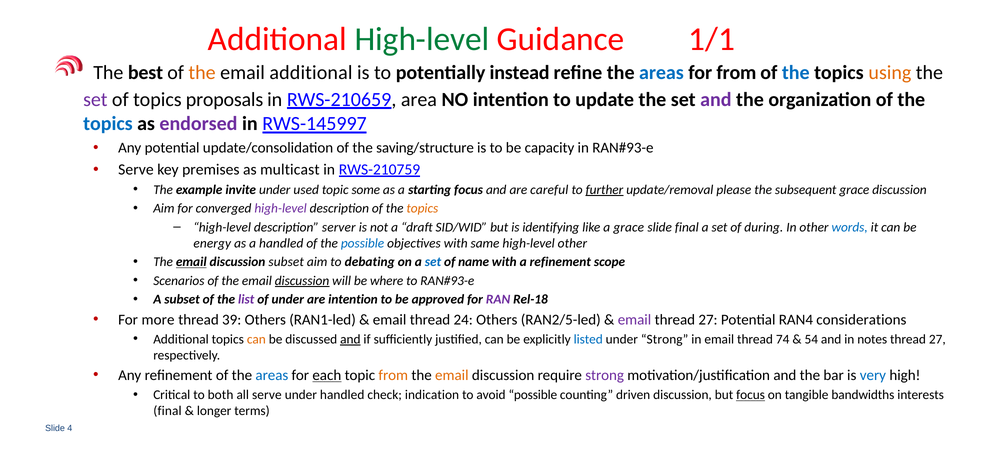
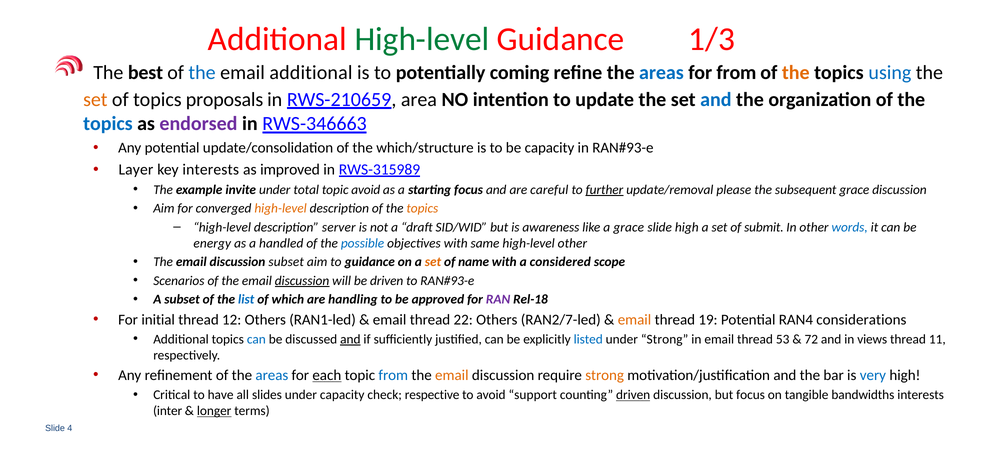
1/1: 1/1 -> 1/3
the at (202, 73) colour: orange -> blue
instead: instead -> coming
the at (796, 73) colour: blue -> orange
using colour: orange -> blue
set at (95, 99) colour: purple -> orange
and at (716, 99) colour: purple -> blue
RWS-145997: RWS-145997 -> RWS-346663
saving/structure: saving/structure -> which/structure
Serve at (136, 169): Serve -> Layer
key premises: premises -> interests
multicast: multicast -> improved
RWS-210759: RWS-210759 -> RWS-315989
used: used -> total
topic some: some -> avoid
high-level at (281, 208) colour: purple -> orange
identifying: identifying -> awareness
slide final: final -> high
during: during -> submit
email at (191, 262) underline: present -> none
to debating: debating -> guidance
set at (433, 262) colour: blue -> orange
a refinement: refinement -> considered
be where: where -> driven
list colour: purple -> blue
of under: under -> which
are intention: intention -> handling
more: more -> initial
39: 39 -> 12
24: 24 -> 22
RAN2/5-led: RAN2/5-led -> RAN2/7-led
email at (634, 319) colour: purple -> orange
27 at (708, 319): 27 -> 19
can at (256, 339) colour: orange -> blue
74: 74 -> 53
54: 54 -> 72
notes: notes -> views
27 at (937, 339): 27 -> 11
from at (393, 375) colour: orange -> blue
strong at (605, 375) colour: purple -> orange
both: both -> have
all serve: serve -> slides
under handled: handled -> capacity
indication: indication -> respective
avoid possible: possible -> support
driven at (633, 394) underline: none -> present
focus at (751, 394) underline: present -> none
final at (167, 410): final -> inter
longer underline: none -> present
